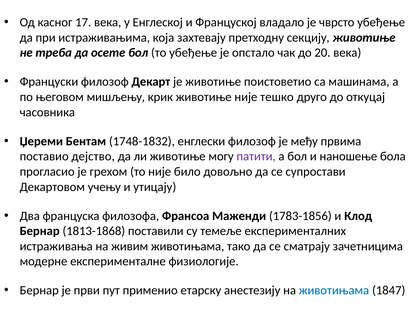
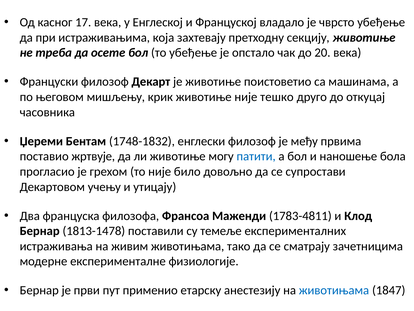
дејство: дејство -> жртвује
патити colour: purple -> blue
1783-1856: 1783-1856 -> 1783-4811
1813-1868: 1813-1868 -> 1813-1478
